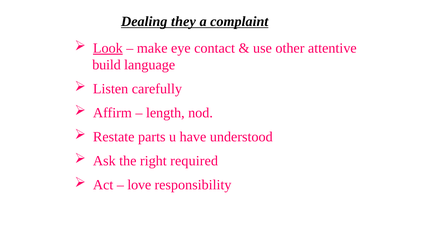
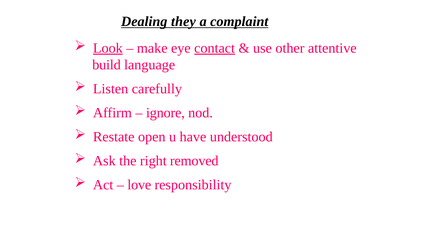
contact underline: none -> present
length: length -> ignore
parts: parts -> open
required: required -> removed
